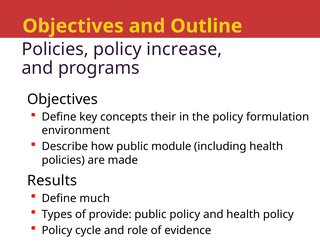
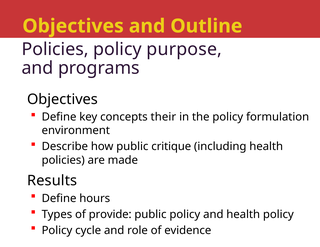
increase: increase -> purpose
module: module -> critique
much: much -> hours
